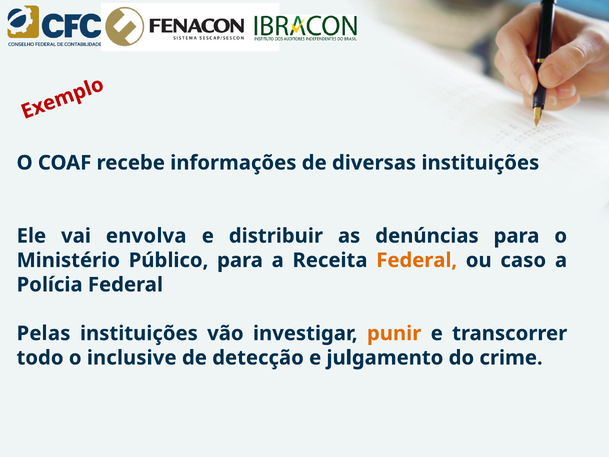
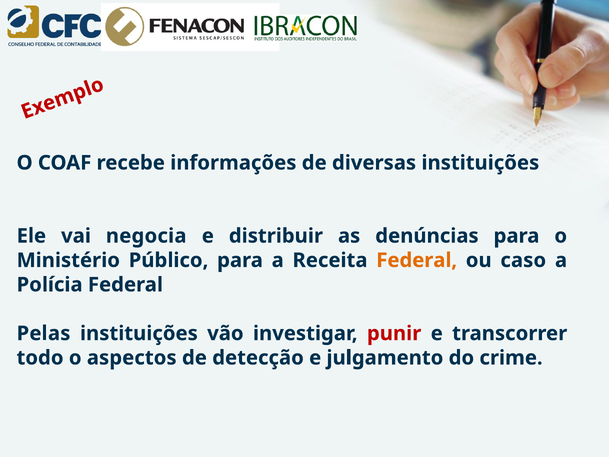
envolva: envolva -> negocia
punir colour: orange -> red
inclusive: inclusive -> aspectos
